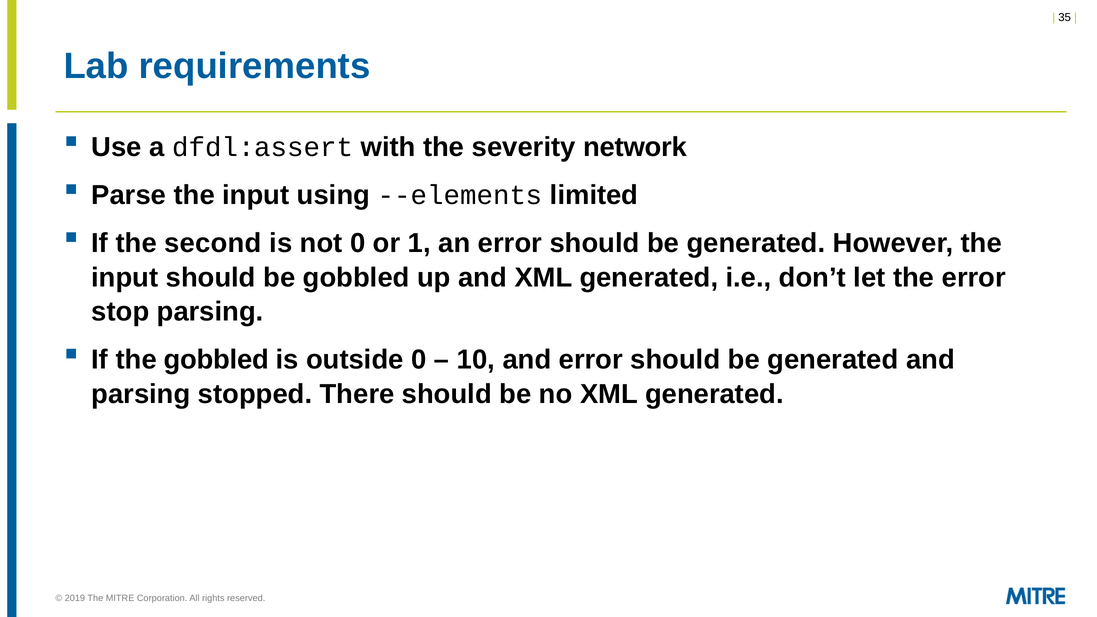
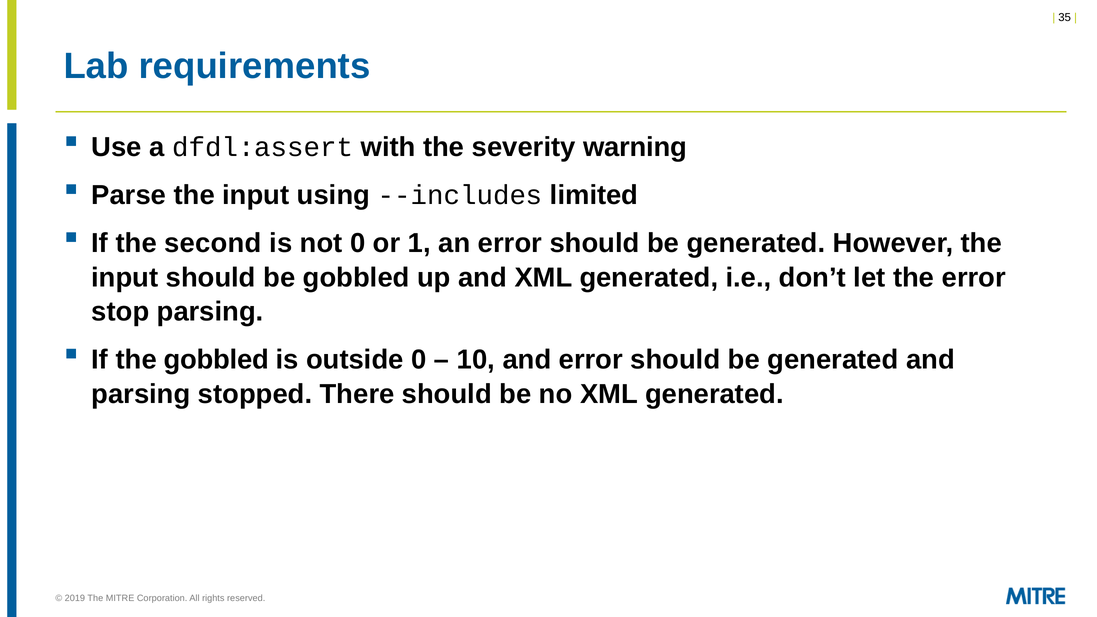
network: network -> warning
--elements: --elements -> --includes
